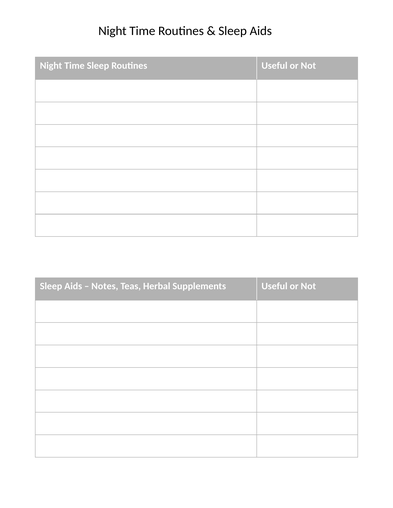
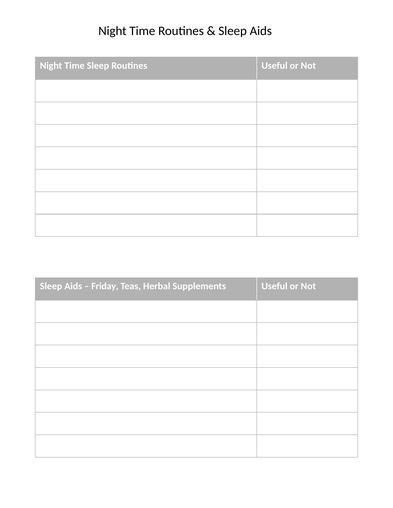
Notes: Notes -> Friday
